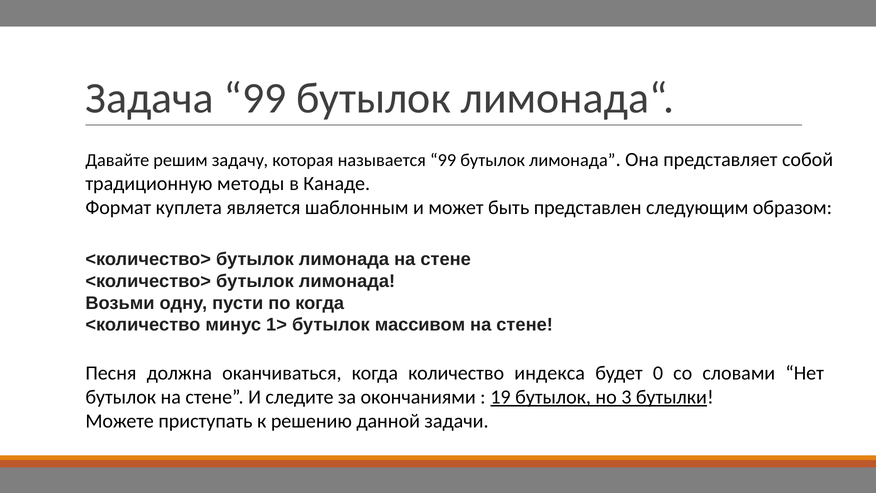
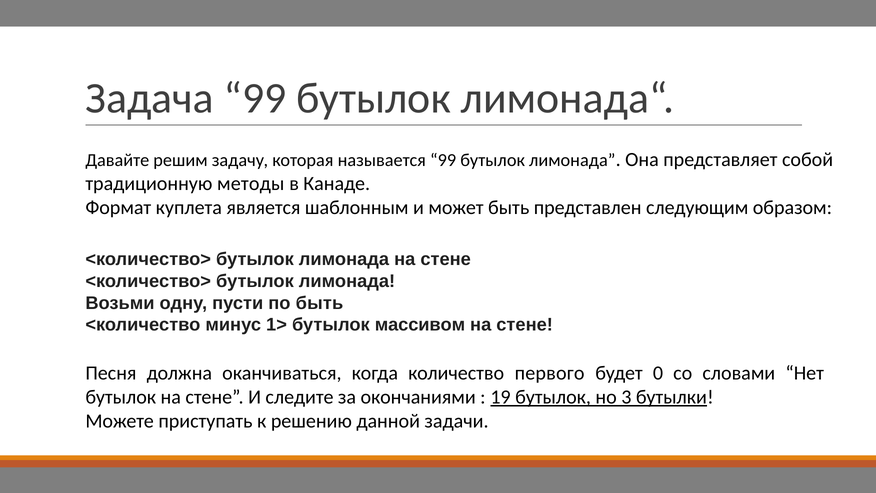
по когда: когда -> быть
индекса: индекса -> первого
